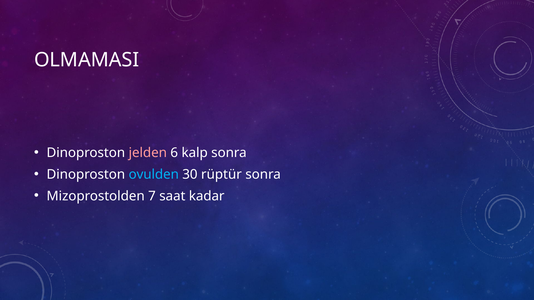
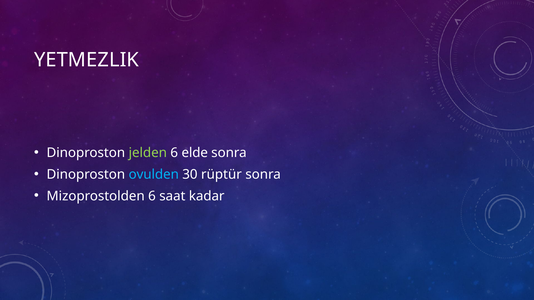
OLMAMASI: OLMAMASI -> YETMEZLIK
jelden colour: pink -> light green
kalp: kalp -> elde
Mizoprostolden 7: 7 -> 6
